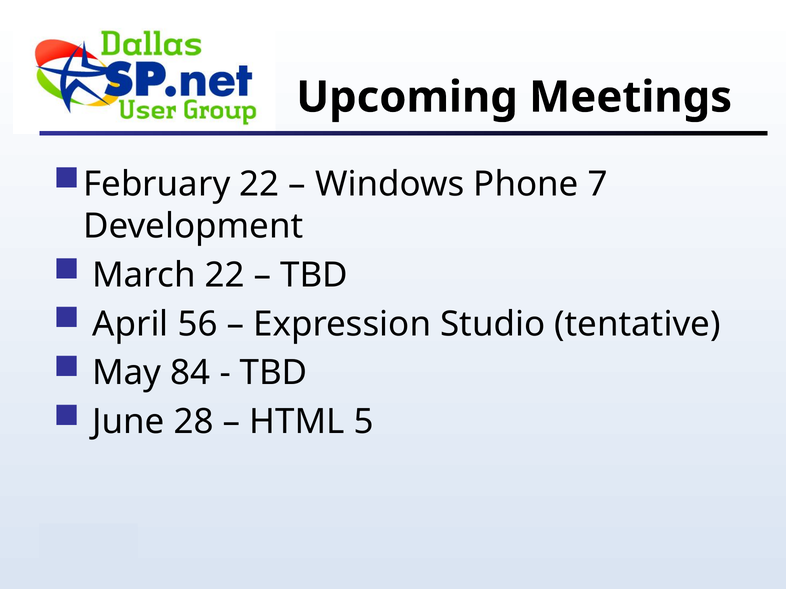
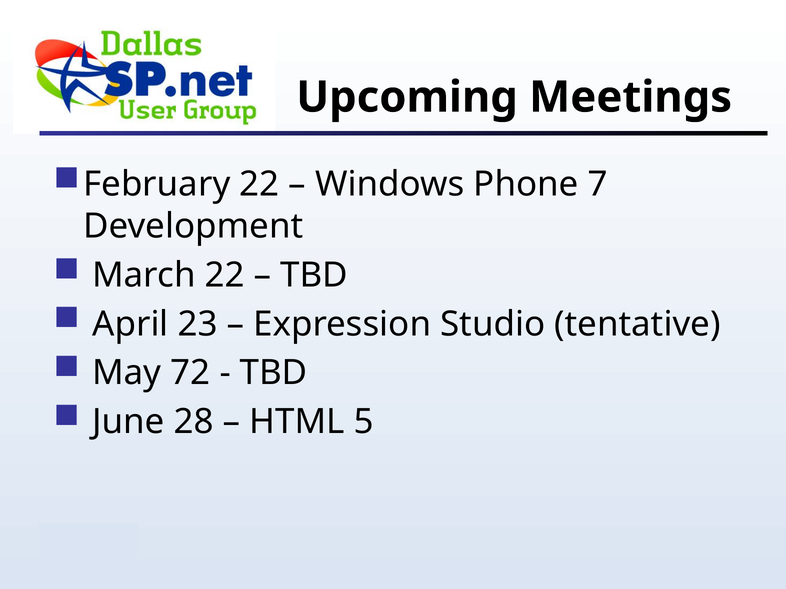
56: 56 -> 23
84: 84 -> 72
